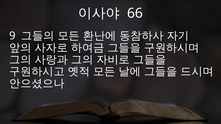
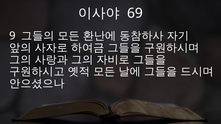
66: 66 -> 69
